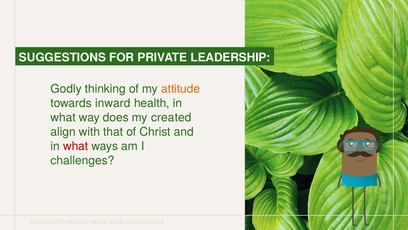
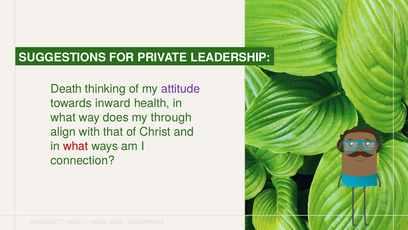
Godly: Godly -> Death
attitude colour: orange -> purple
created: created -> through
challenges: challenges -> connection
